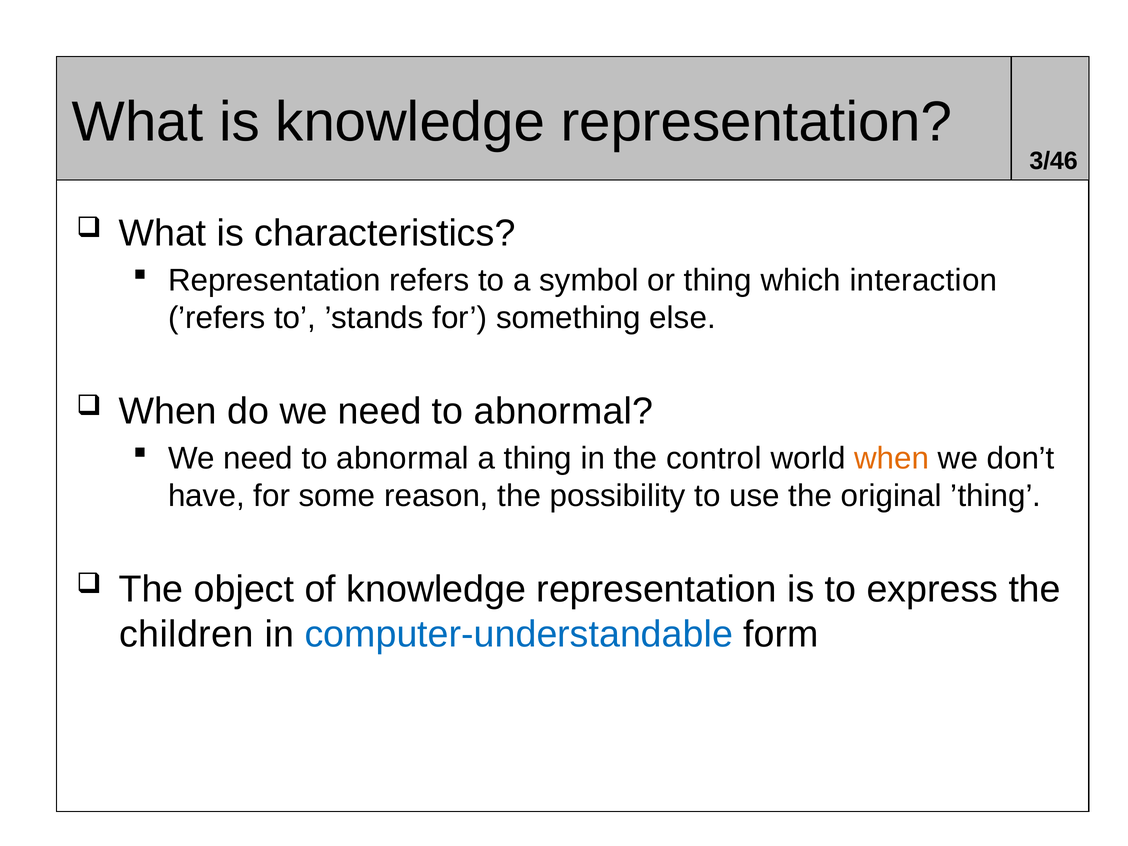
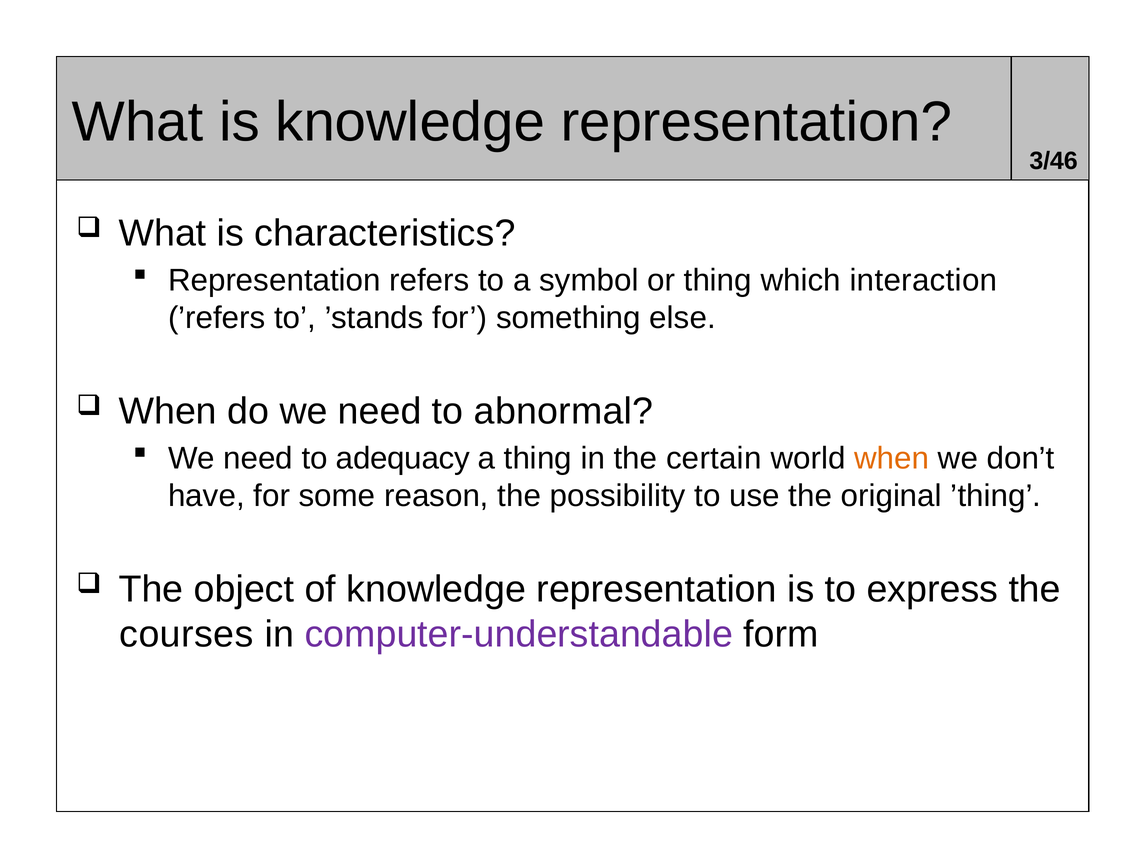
abnormal at (403, 459): abnormal -> adequacy
control: control -> certain
children: children -> courses
computer-understandable colour: blue -> purple
